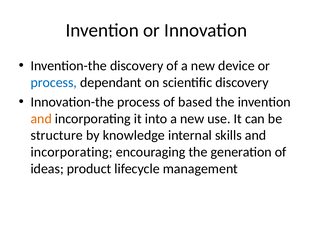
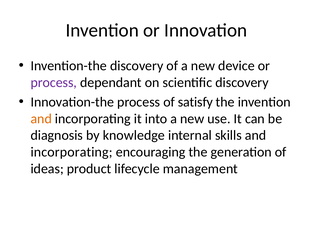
process at (54, 82) colour: blue -> purple
based: based -> satisfy
structure: structure -> diagnosis
